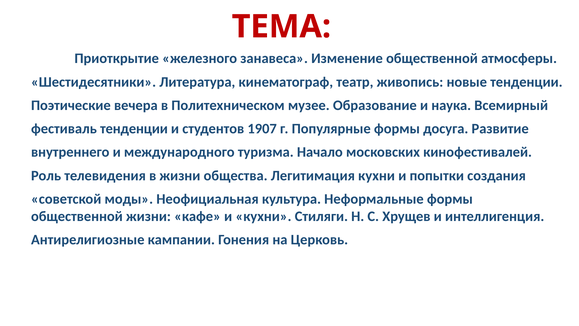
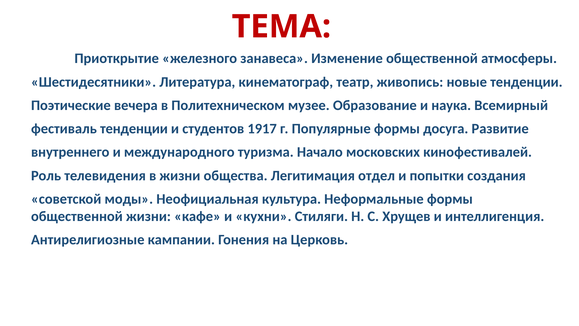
1907: 1907 -> 1917
Легитимация кухни: кухни -> отдел
